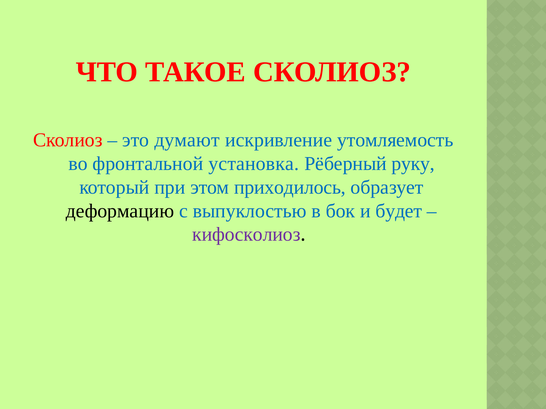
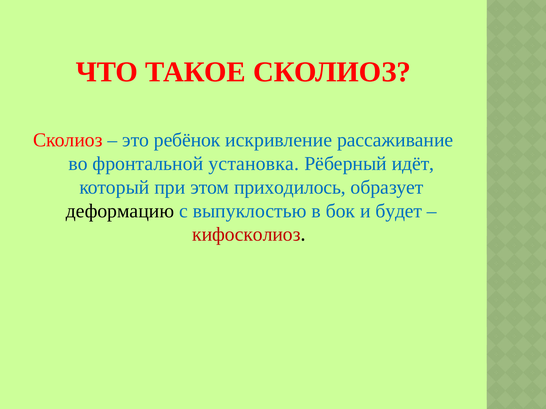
думают: думают -> ребёнок
утомляемость: утомляемость -> рассаживание
руку: руку -> идёт
кифосколиоз colour: purple -> red
